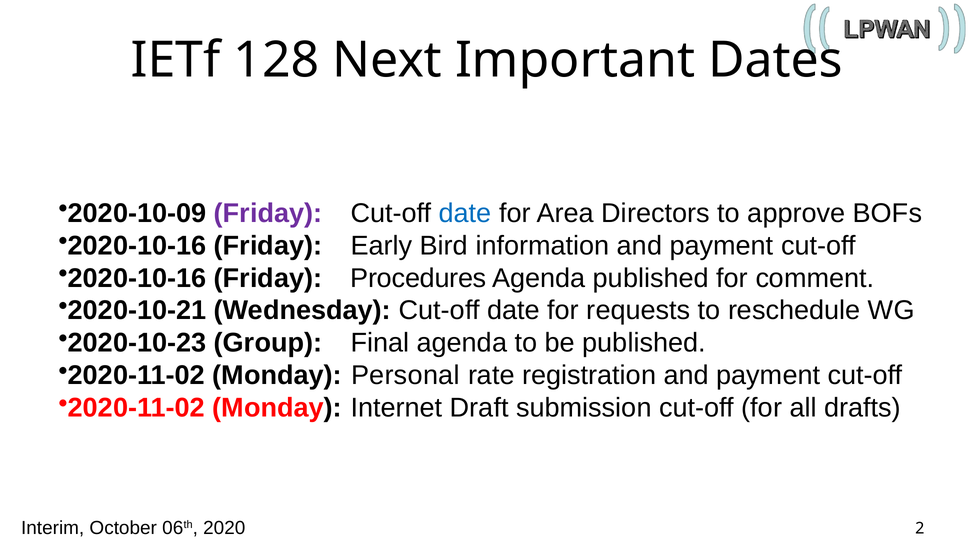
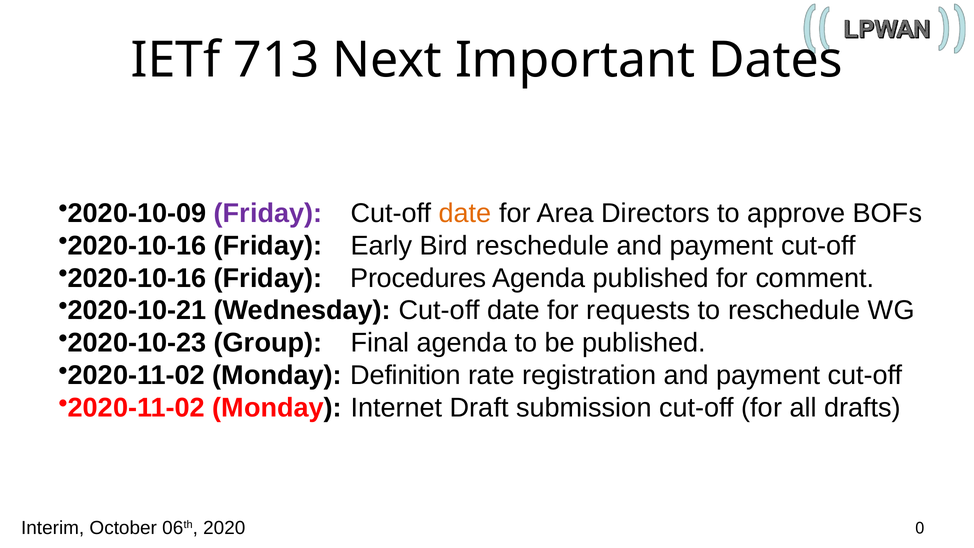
128: 128 -> 713
date at (465, 213) colour: blue -> orange
Bird information: information -> reschedule
Personal: Personal -> Definition
2: 2 -> 0
